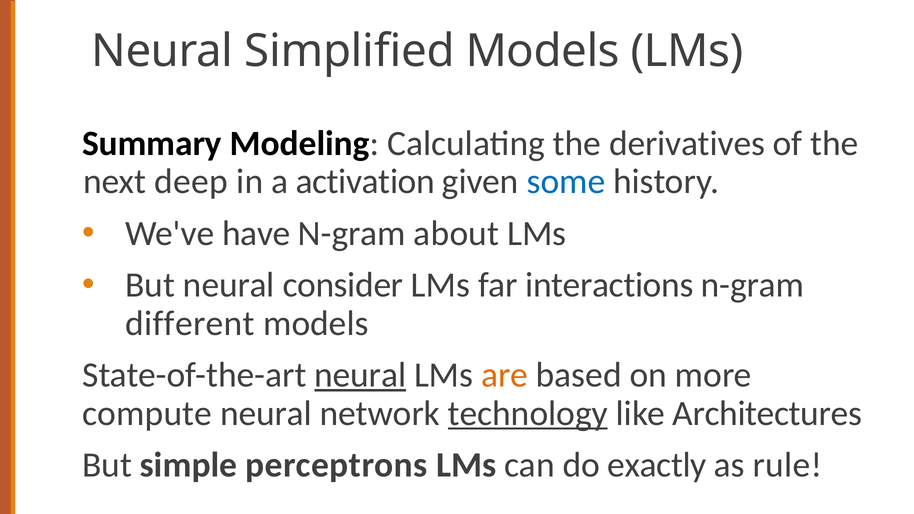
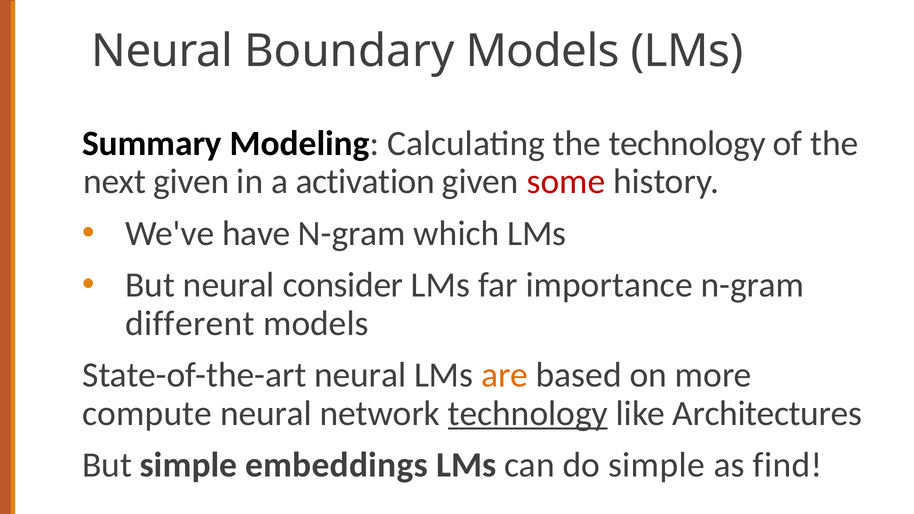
Simplified: Simplified -> Boundary
the derivatives: derivatives -> technology
next deep: deep -> given
some colour: blue -> red
about: about -> which
interactions: interactions -> importance
neural at (360, 375) underline: present -> none
perceptrons: perceptrons -> embeddings
do exactly: exactly -> simple
rule: rule -> find
